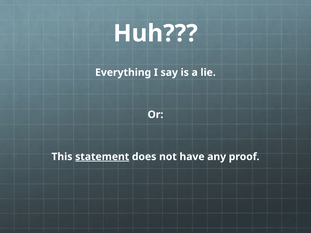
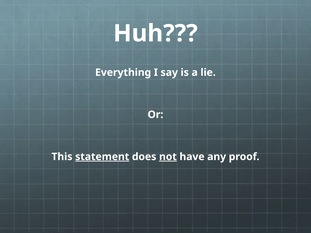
not underline: none -> present
